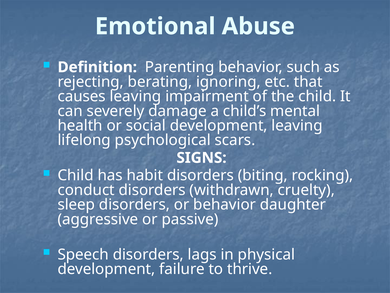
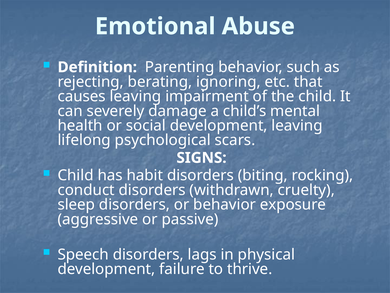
daughter: daughter -> exposure
